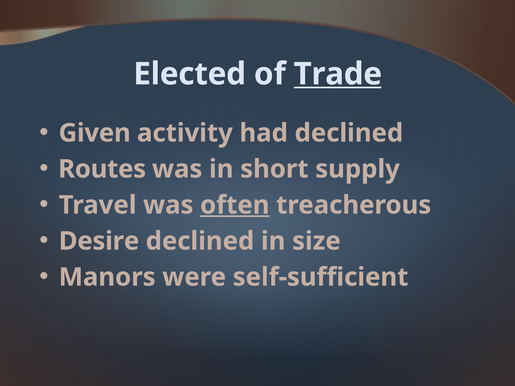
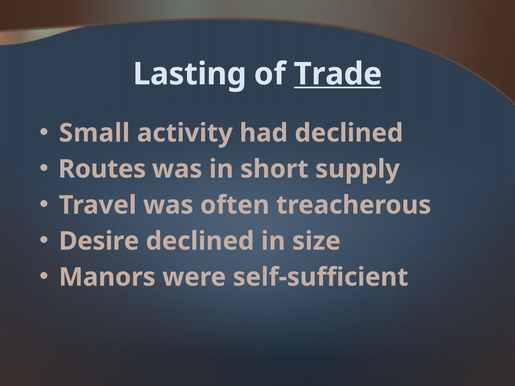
Elected: Elected -> Lasting
Given: Given -> Small
often underline: present -> none
